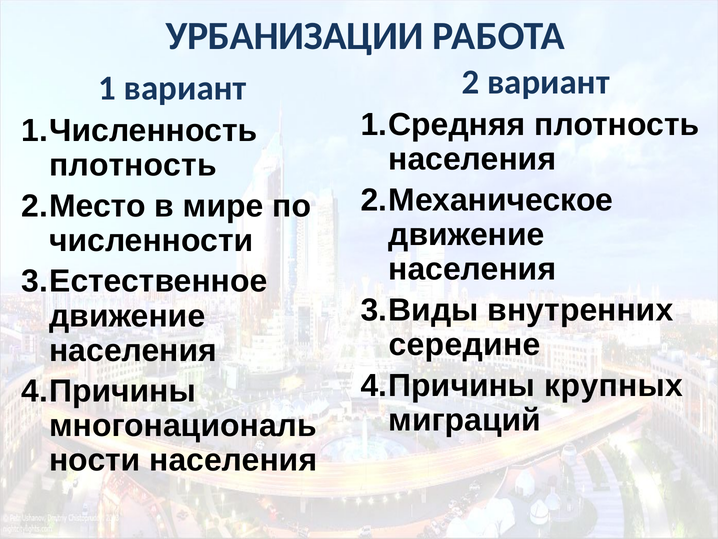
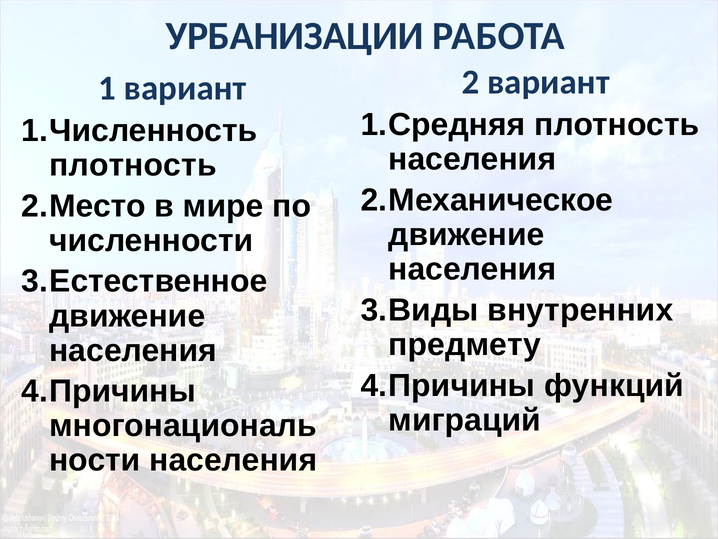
середине: середине -> предмету
крупных: крупных -> функций
